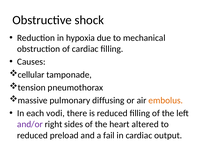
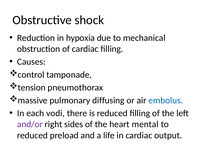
cellular: cellular -> control
embolus colour: orange -> blue
altered: altered -> mental
fail: fail -> life
